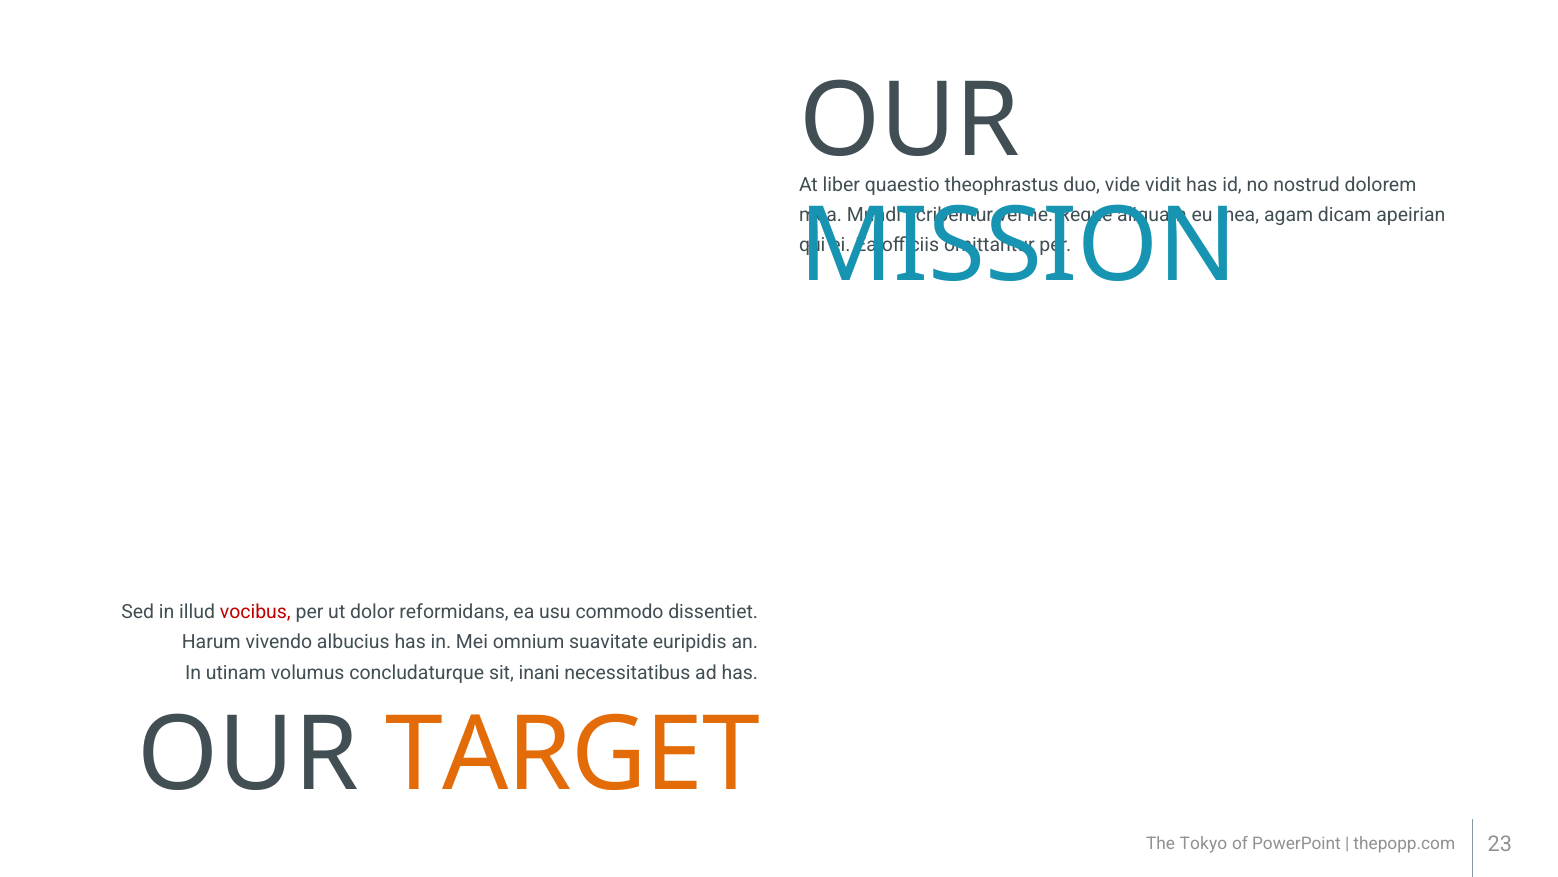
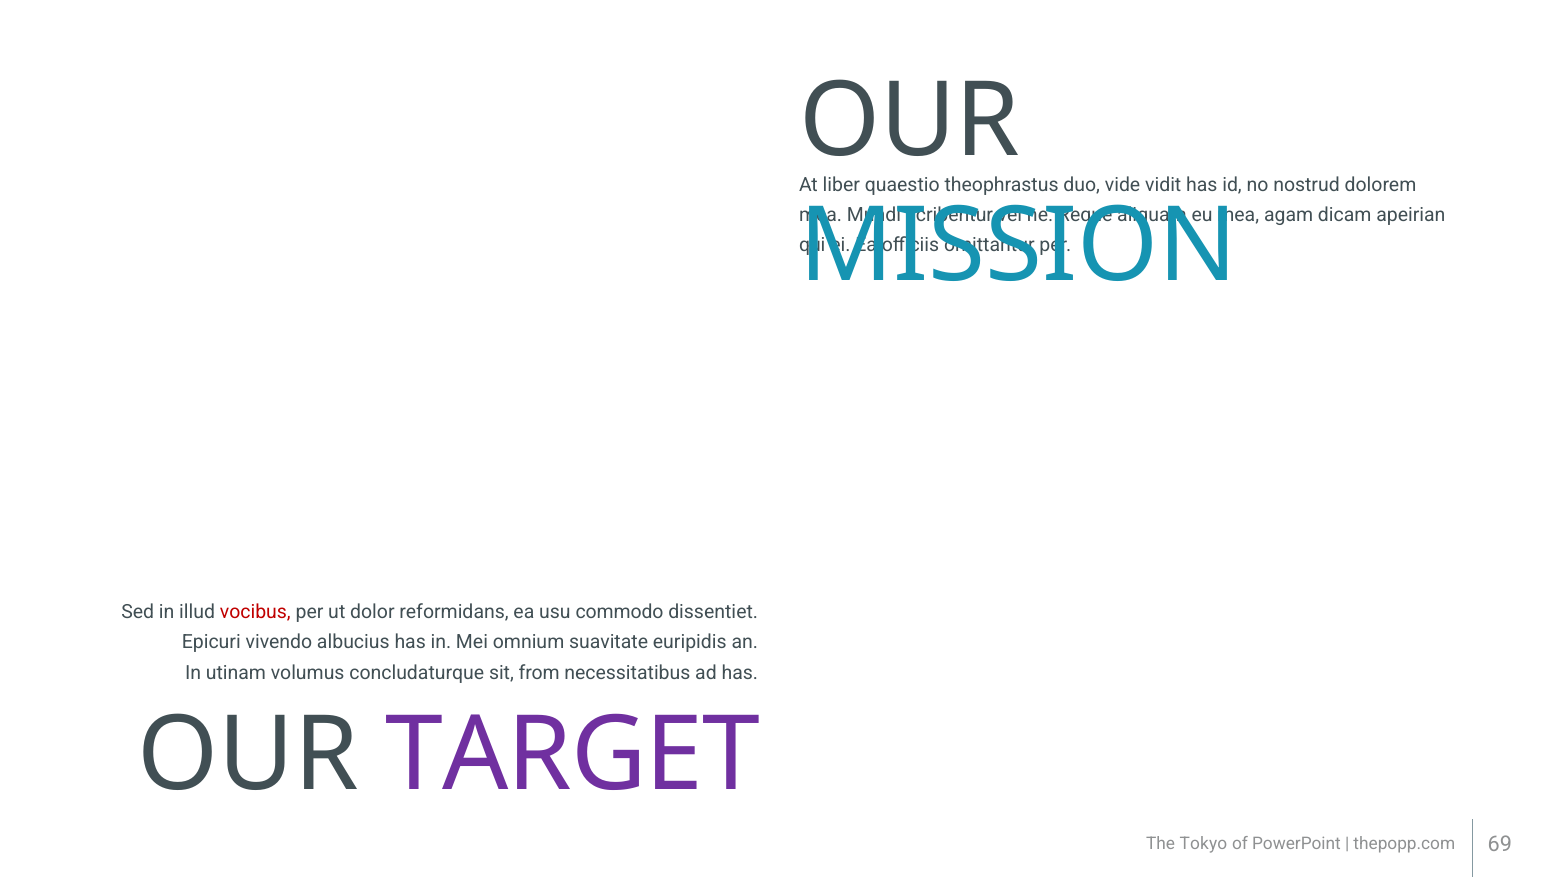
Harum: Harum -> Epicuri
inani: inani -> from
TARGET colour: orange -> purple
23: 23 -> 69
